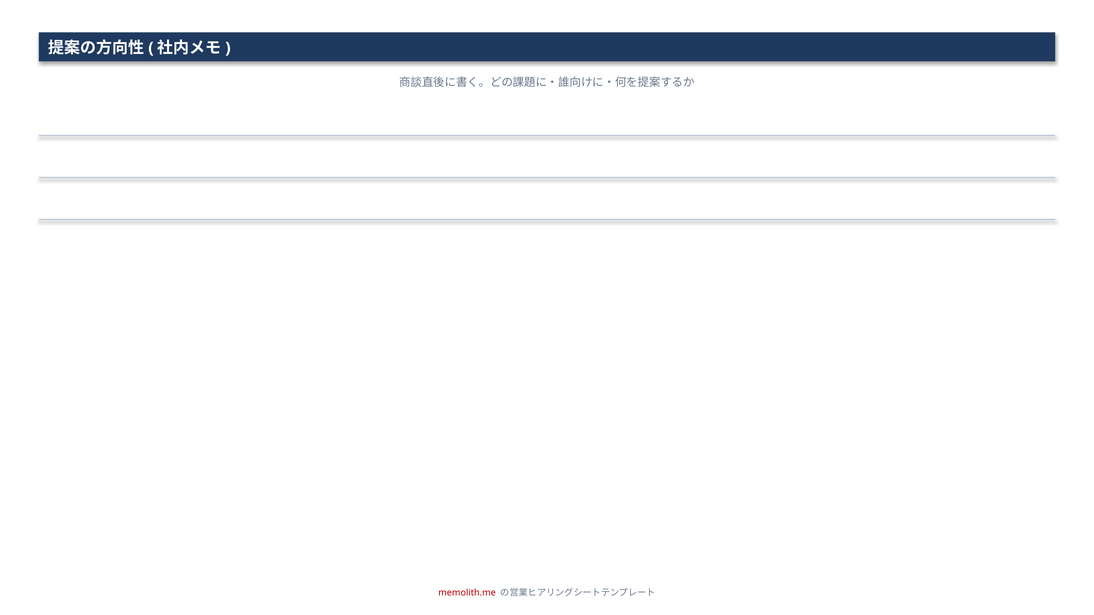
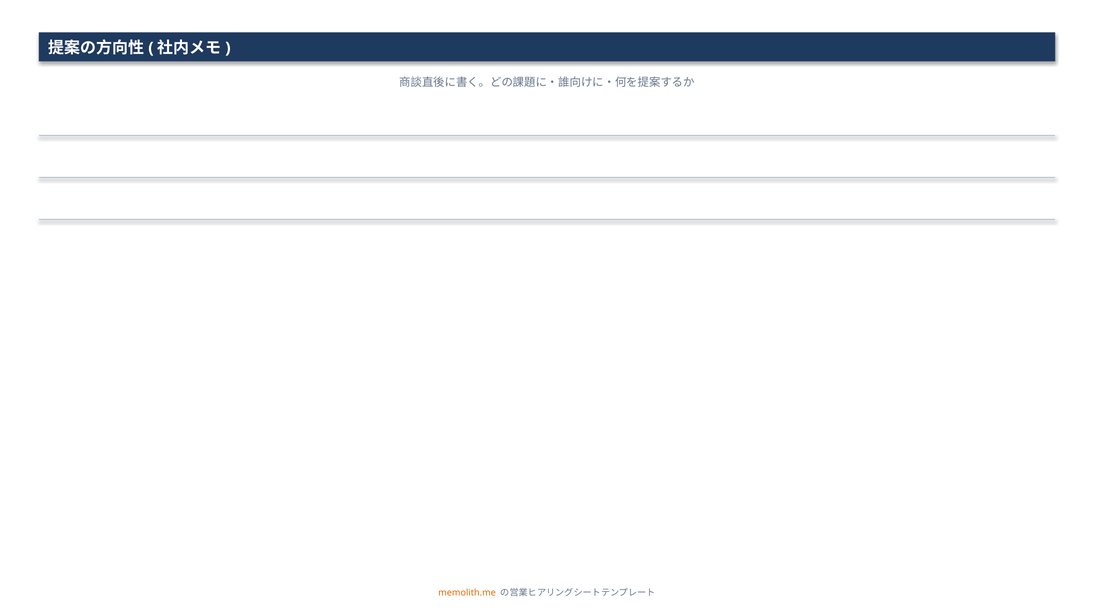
memolith.me colour: red -> orange
